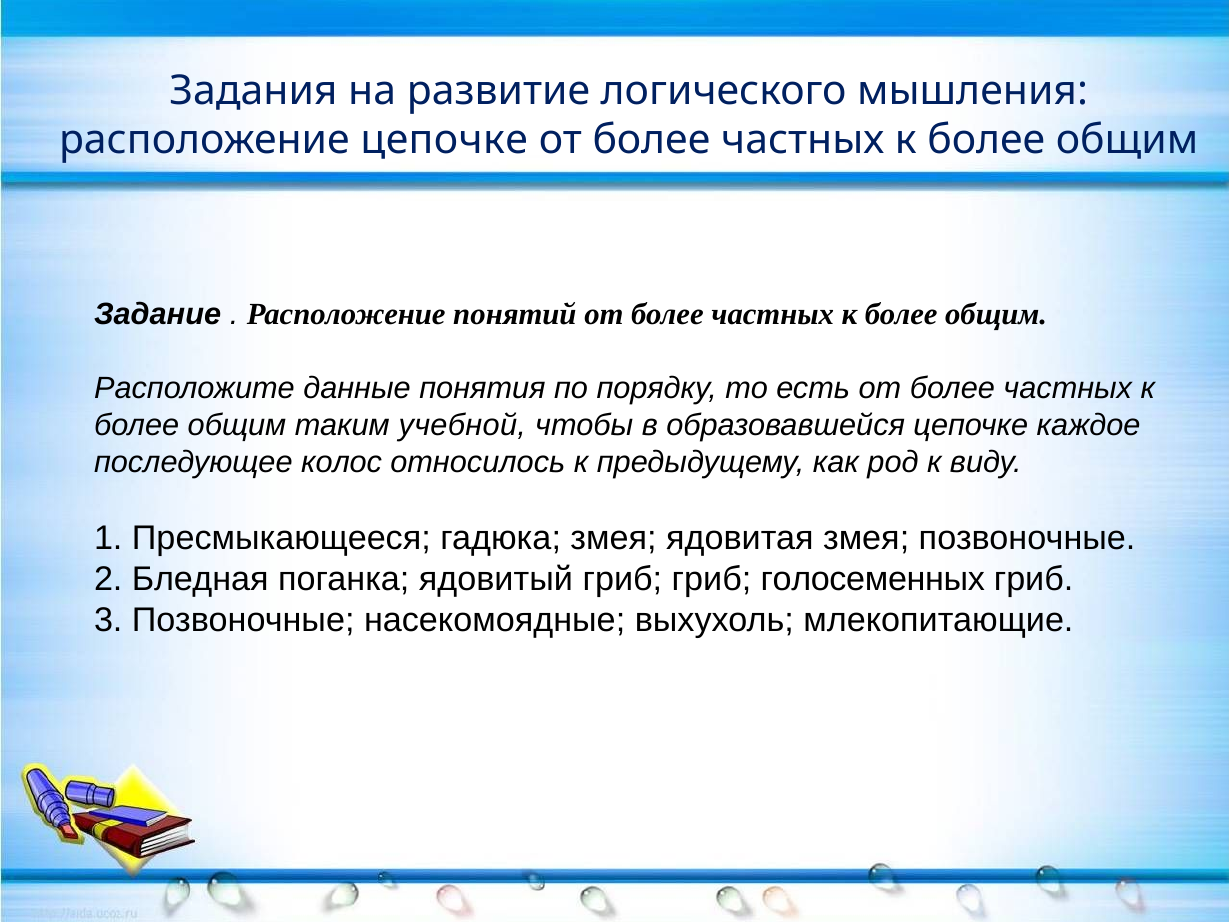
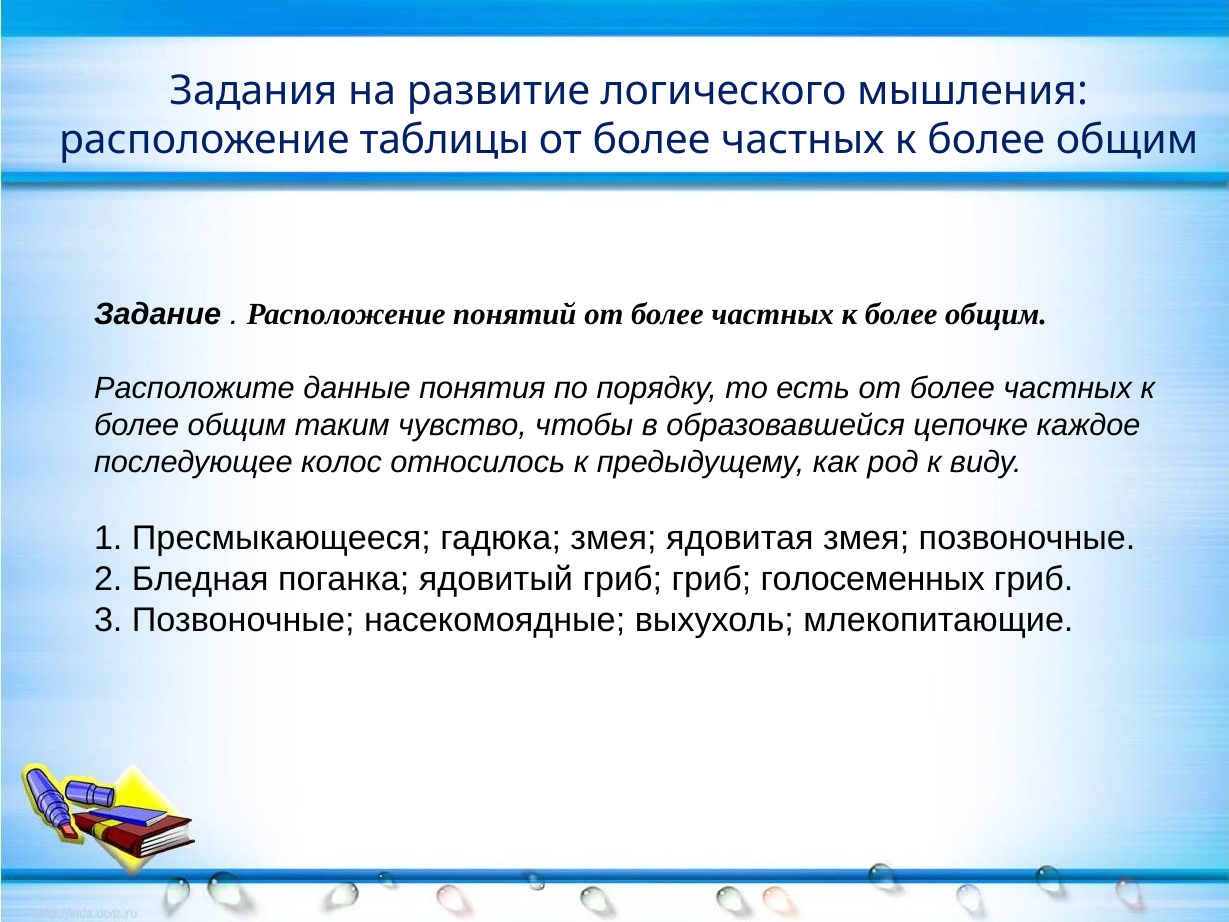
расположение цепочке: цепочке -> таблицы
учебной: учебной -> чувство
